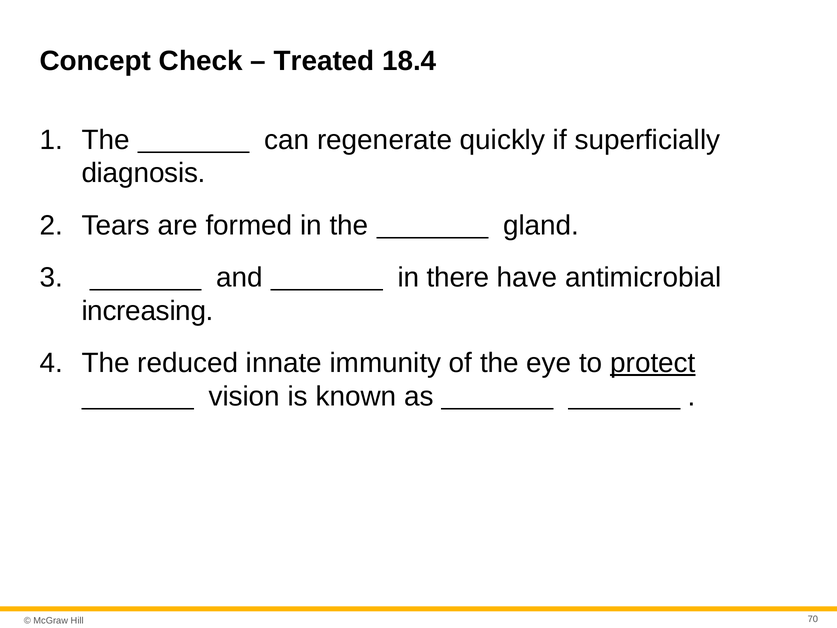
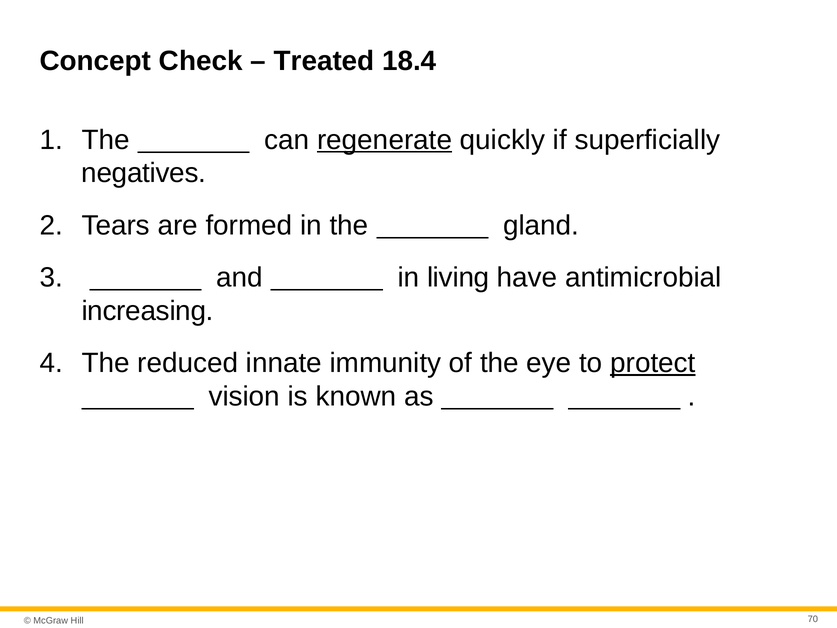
regenerate underline: none -> present
diagnosis: diagnosis -> negatives
there: there -> living
